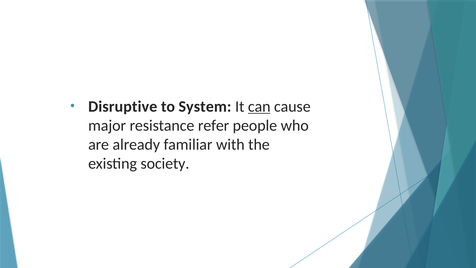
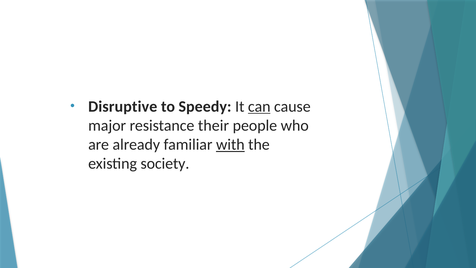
System: System -> Speedy
refer: refer -> their
with underline: none -> present
